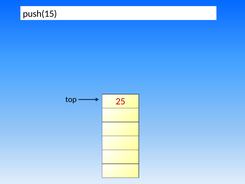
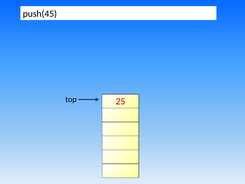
push(15: push(15 -> push(45
